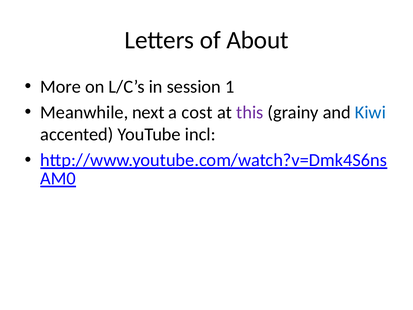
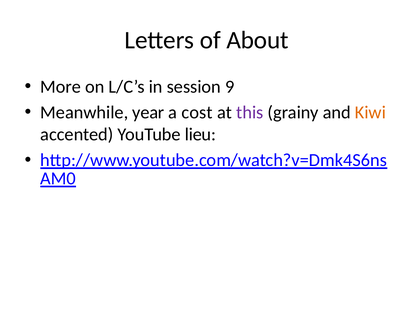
1: 1 -> 9
next: next -> year
Kiwi colour: blue -> orange
incl: incl -> lieu
